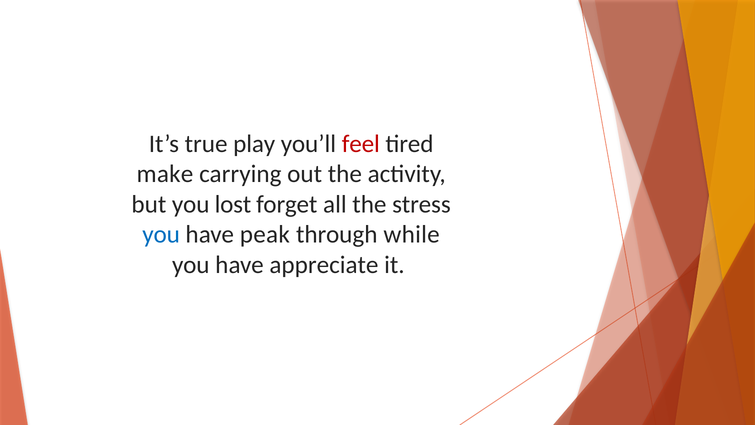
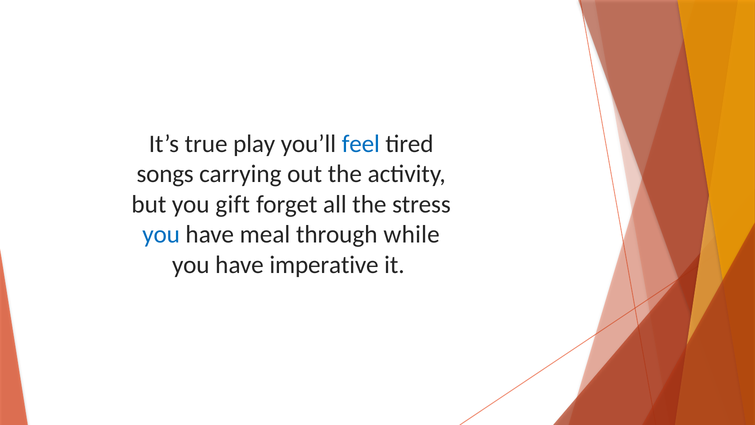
feel colour: red -> blue
make: make -> songs
lost: lost -> gift
peak: peak -> meal
appreciate: appreciate -> imperative
